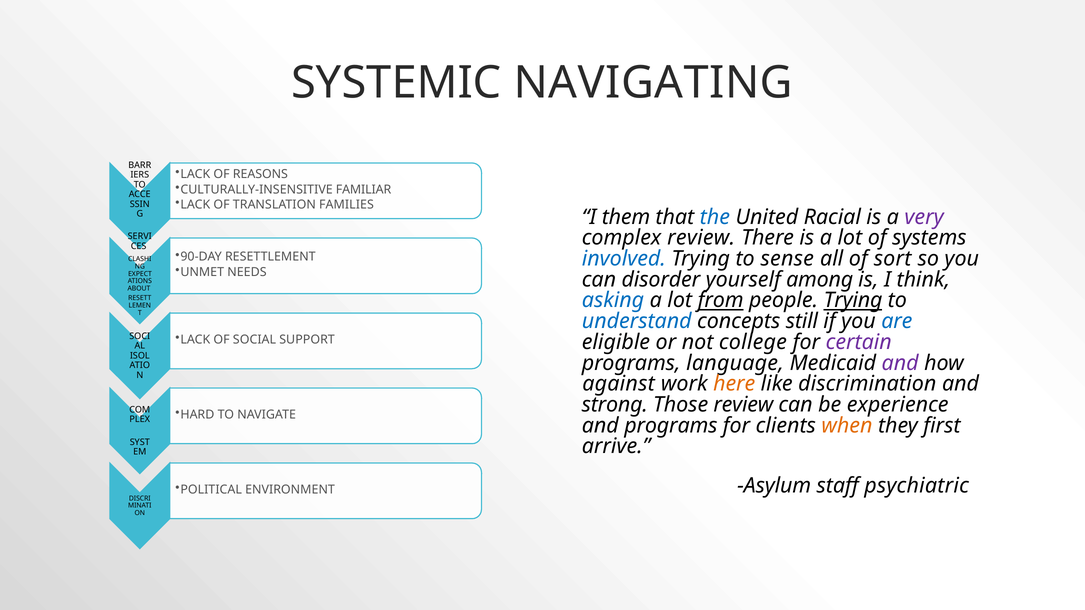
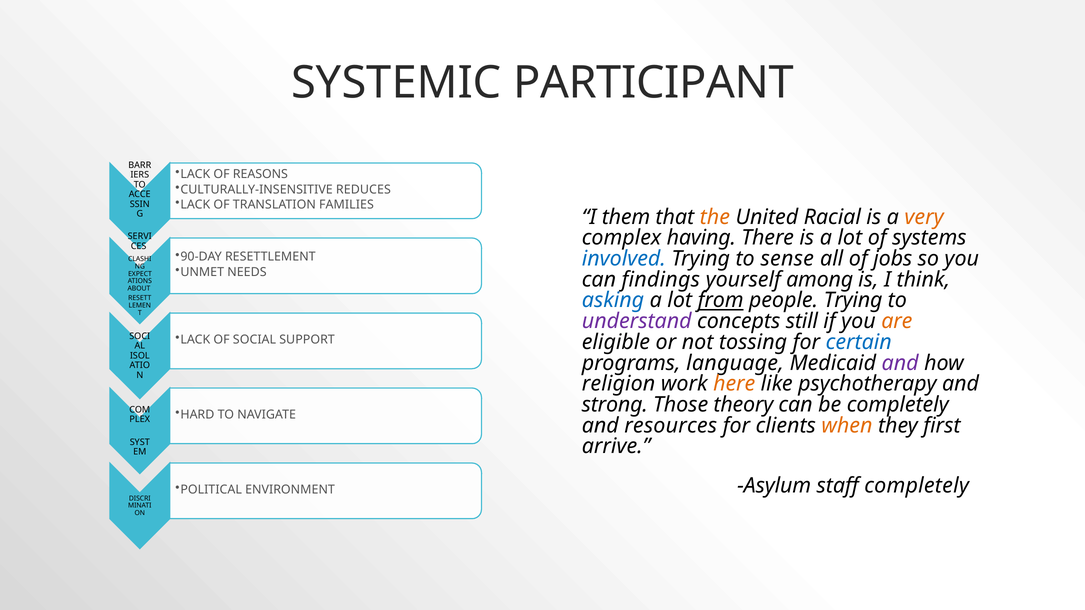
NAVIGATING: NAVIGATING -> PARTICIPANT
FAMILIAR: FAMILIAR -> REDUCES
the colour: blue -> orange
very colour: purple -> orange
complex review: review -> having
sort: sort -> jobs
disorder: disorder -> findings
Trying at (853, 301) underline: present -> none
understand colour: blue -> purple
are colour: blue -> orange
college: college -> tossing
certain colour: purple -> blue
against: against -> religion
discrimination: discrimination -> psychotherapy
Those review: review -> theory
be experience: experience -> completely
and programs: programs -> resources
staff psychiatric: psychiatric -> completely
